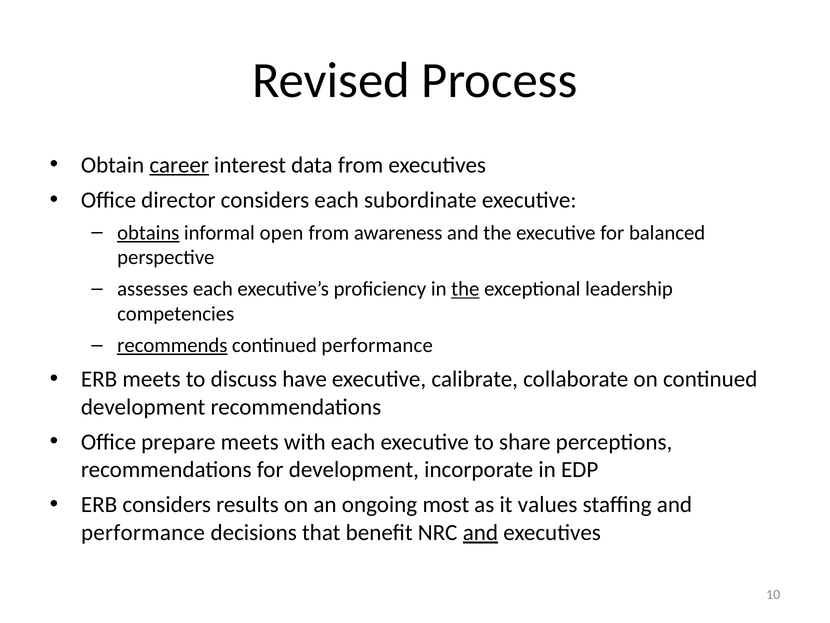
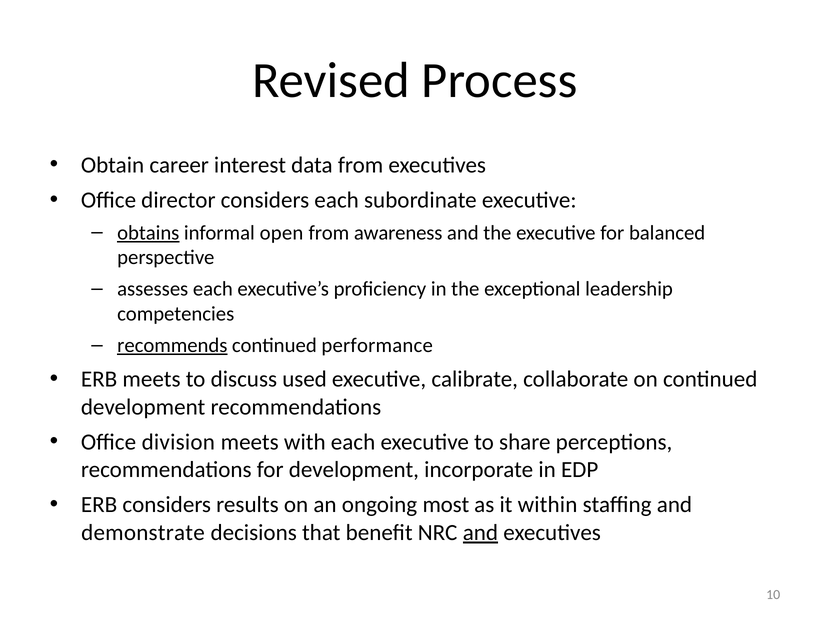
career underline: present -> none
the at (465, 289) underline: present -> none
have: have -> used
prepare: prepare -> division
values: values -> within
performance at (143, 532): performance -> demonstrate
